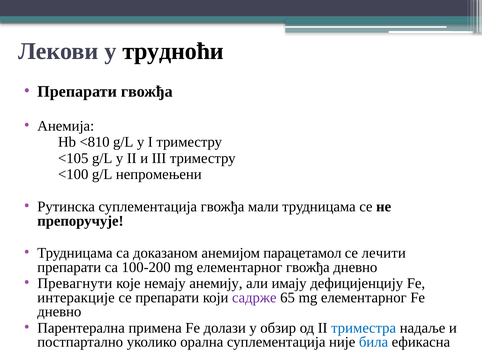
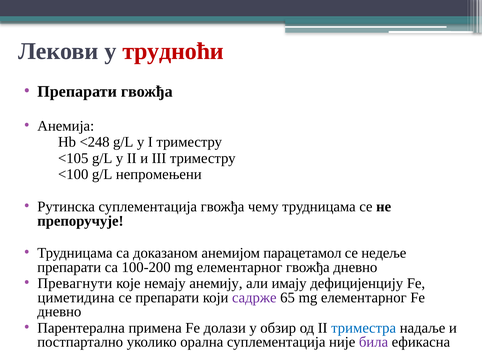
трудноћи colour: black -> red
<810: <810 -> <248
мали: мали -> чему
лечити: лечити -> недеље
интеракције: интеракције -> циметидина
била colour: blue -> purple
